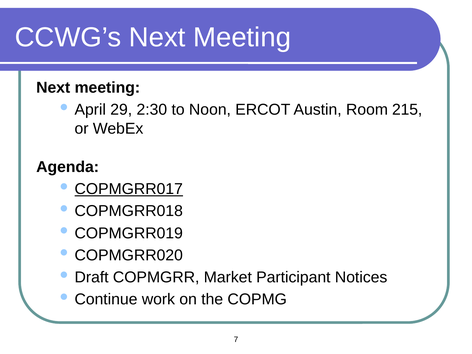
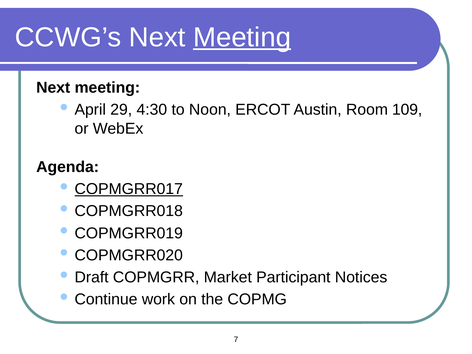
Meeting at (242, 37) underline: none -> present
2:30: 2:30 -> 4:30
215: 215 -> 109
